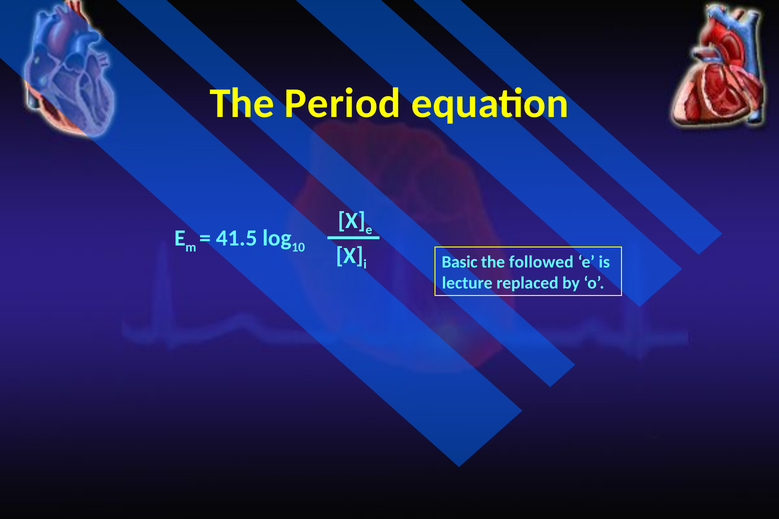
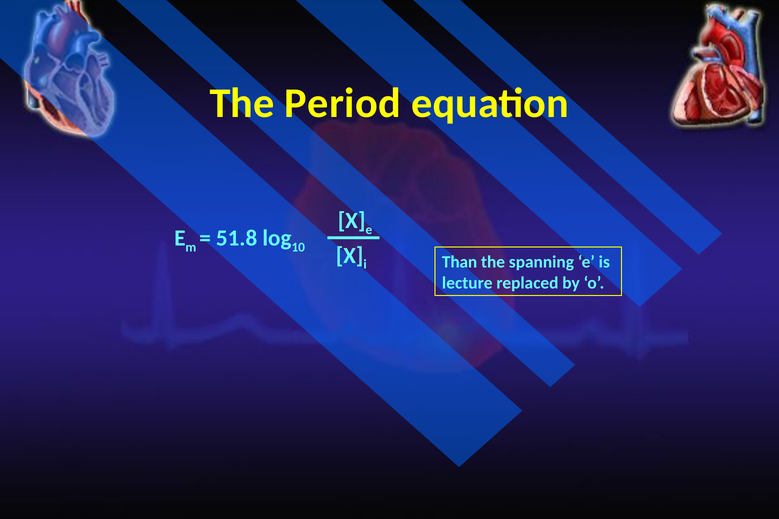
41.5: 41.5 -> 51.8
Basic: Basic -> Than
followed: followed -> spanning
